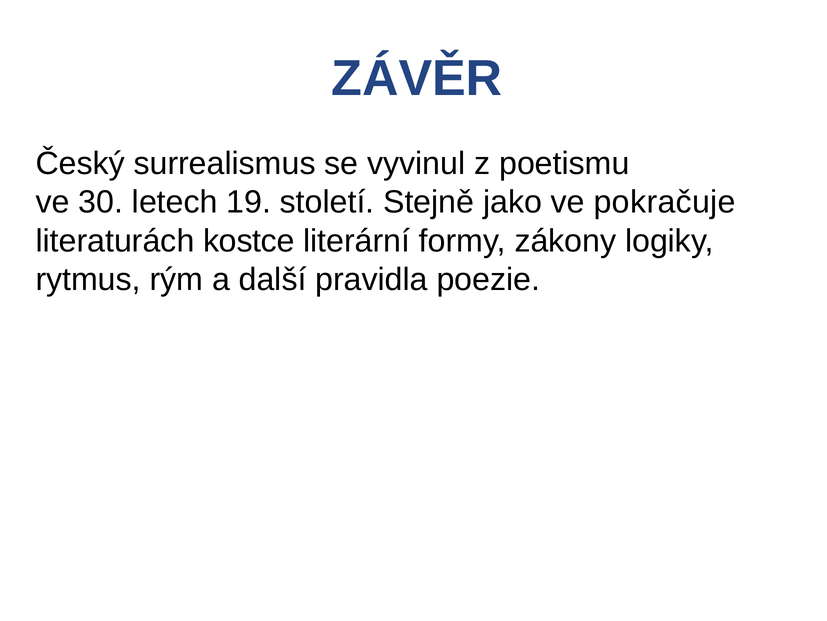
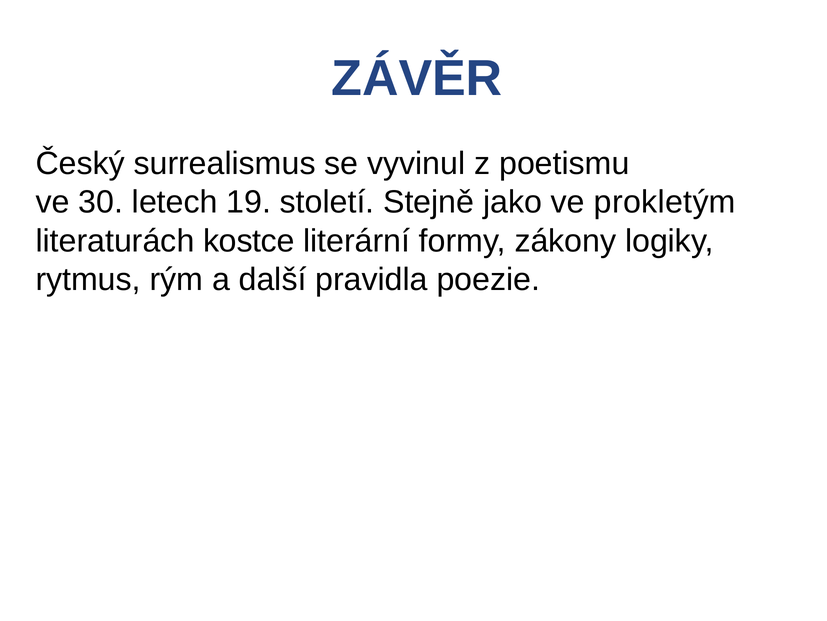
pokračuje: pokračuje -> prokletým
